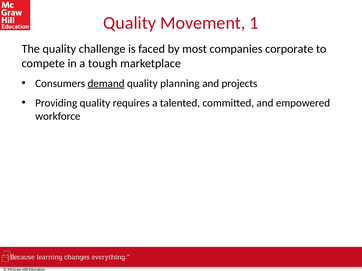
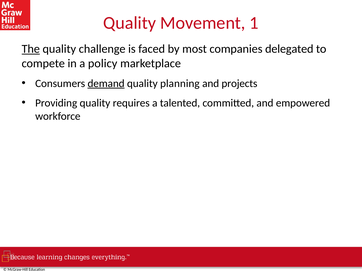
The underline: none -> present
corporate: corporate -> delegated
tough: tough -> policy
